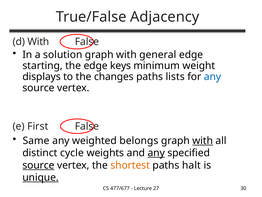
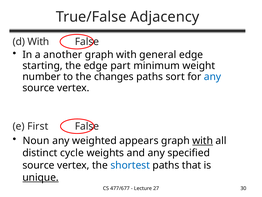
solution: solution -> another
keys: keys -> part
displays: displays -> number
lists: lists -> sort
Same: Same -> Noun
belongs: belongs -> appears
any at (156, 153) underline: present -> none
source at (38, 165) underline: present -> none
shortest colour: orange -> blue
halt: halt -> that
